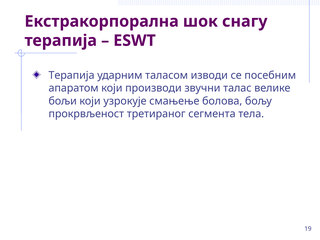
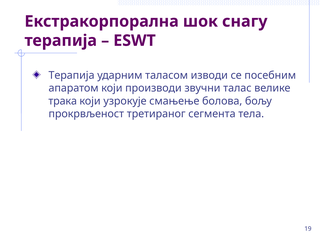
бољи: бољи -> трака
